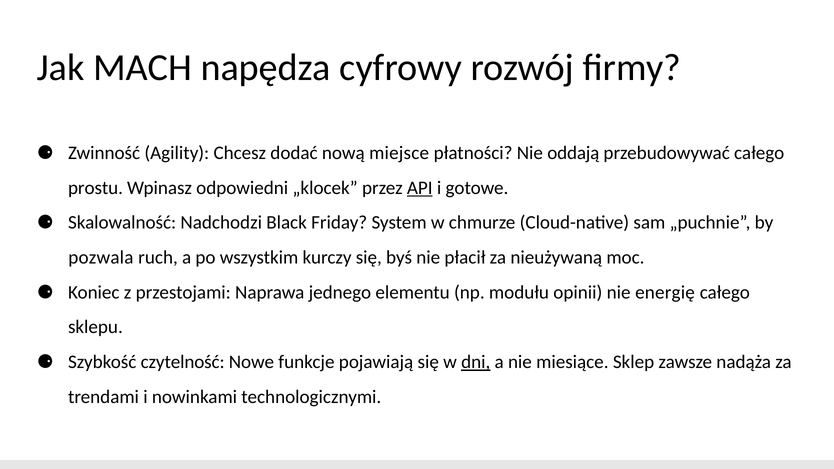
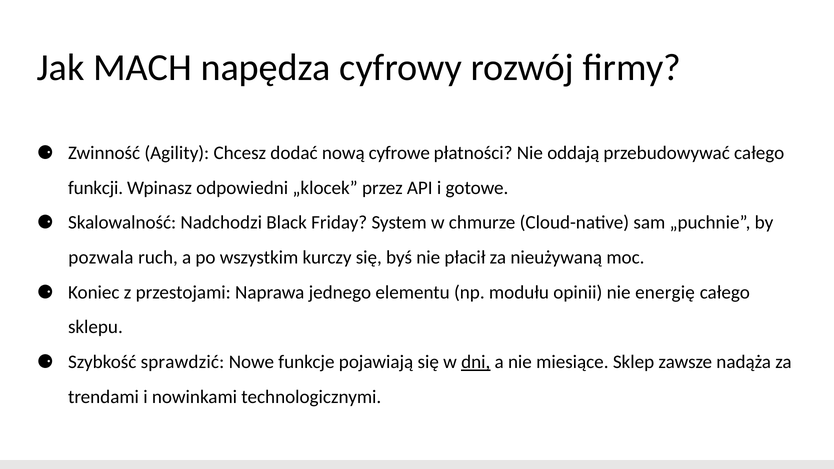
miejsce: miejsce -> cyfrowe
prostu: prostu -> funkcji
API underline: present -> none
czytelność: czytelność -> sprawdzić
